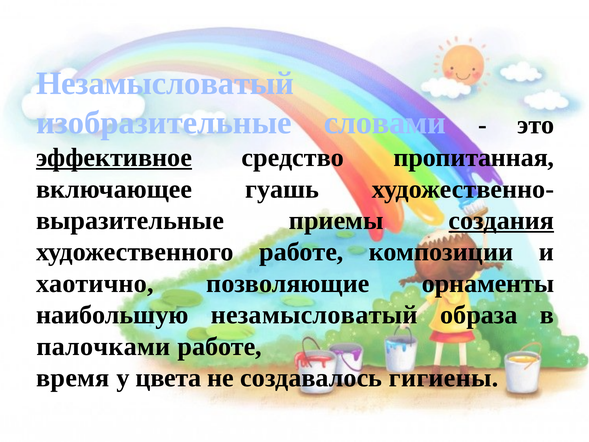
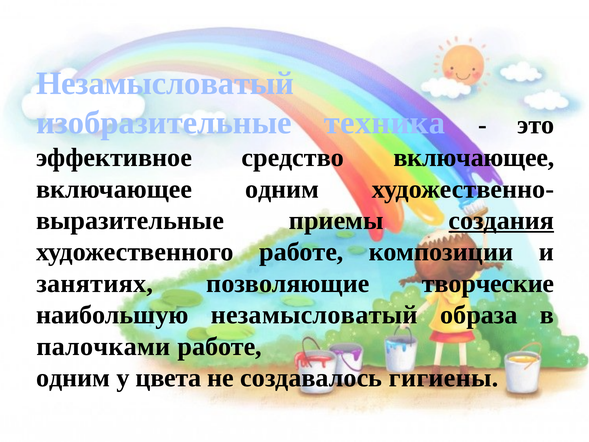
словами: словами -> техника
эффективное underline: present -> none
средство пропитанная: пропитанная -> включающее
включающее гуашь: гуашь -> одним
хаотично: хаотично -> занятиях
орнаменты: орнаменты -> творческие
время at (73, 378): время -> одним
